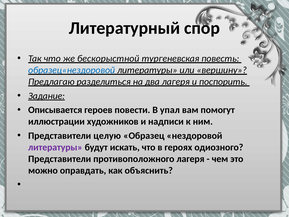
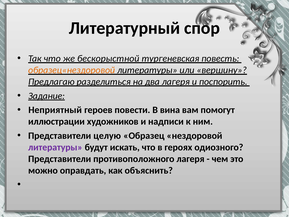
образец«нездоровой colour: blue -> orange
Описывается: Описывается -> Неприятный
упал: упал -> вина
